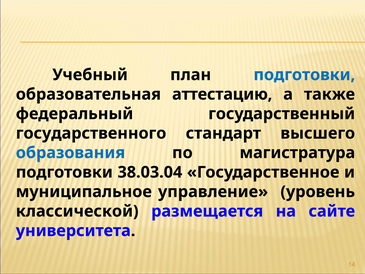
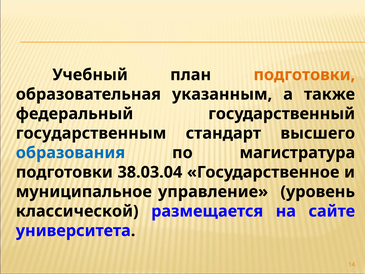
подготовки at (304, 75) colour: blue -> orange
аттестацию: аттестацию -> указанным
государственного: государственного -> государственным
